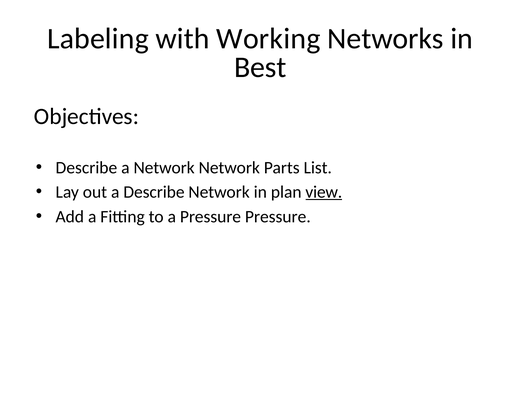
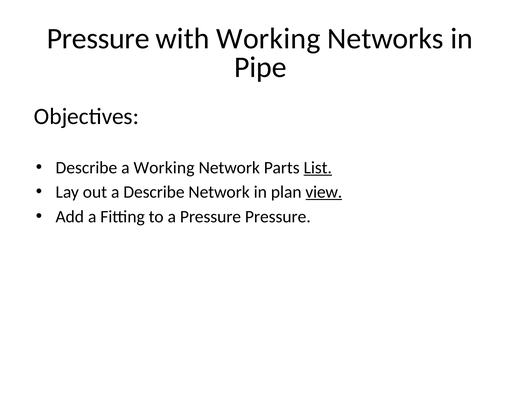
Labeling at (98, 39): Labeling -> Pressure
Best: Best -> Pipe
a Network: Network -> Working
List underline: none -> present
